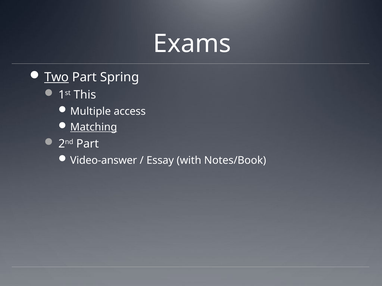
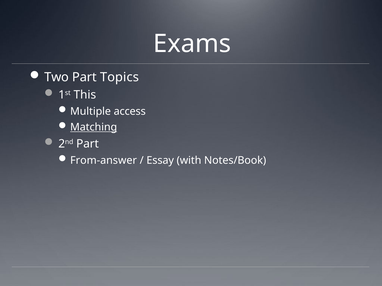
Two underline: present -> none
Spring: Spring -> Topics
Video-answer: Video-answer -> From-answer
